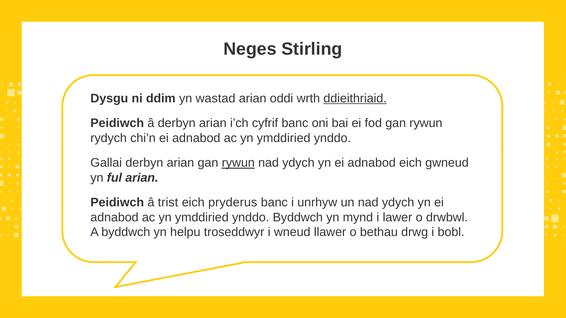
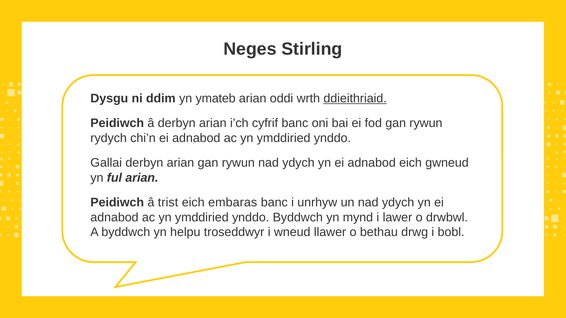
wastad: wastad -> ymateb
rywun at (238, 163) underline: present -> none
pryderus: pryderus -> embaras
